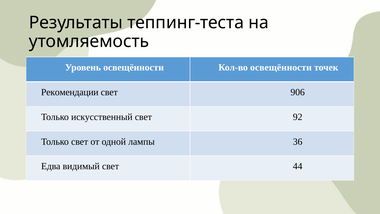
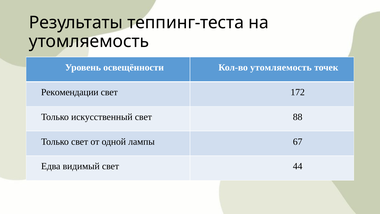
Кол-во освещённости: освещённости -> утомляемость
906: 906 -> 172
92: 92 -> 88
36: 36 -> 67
